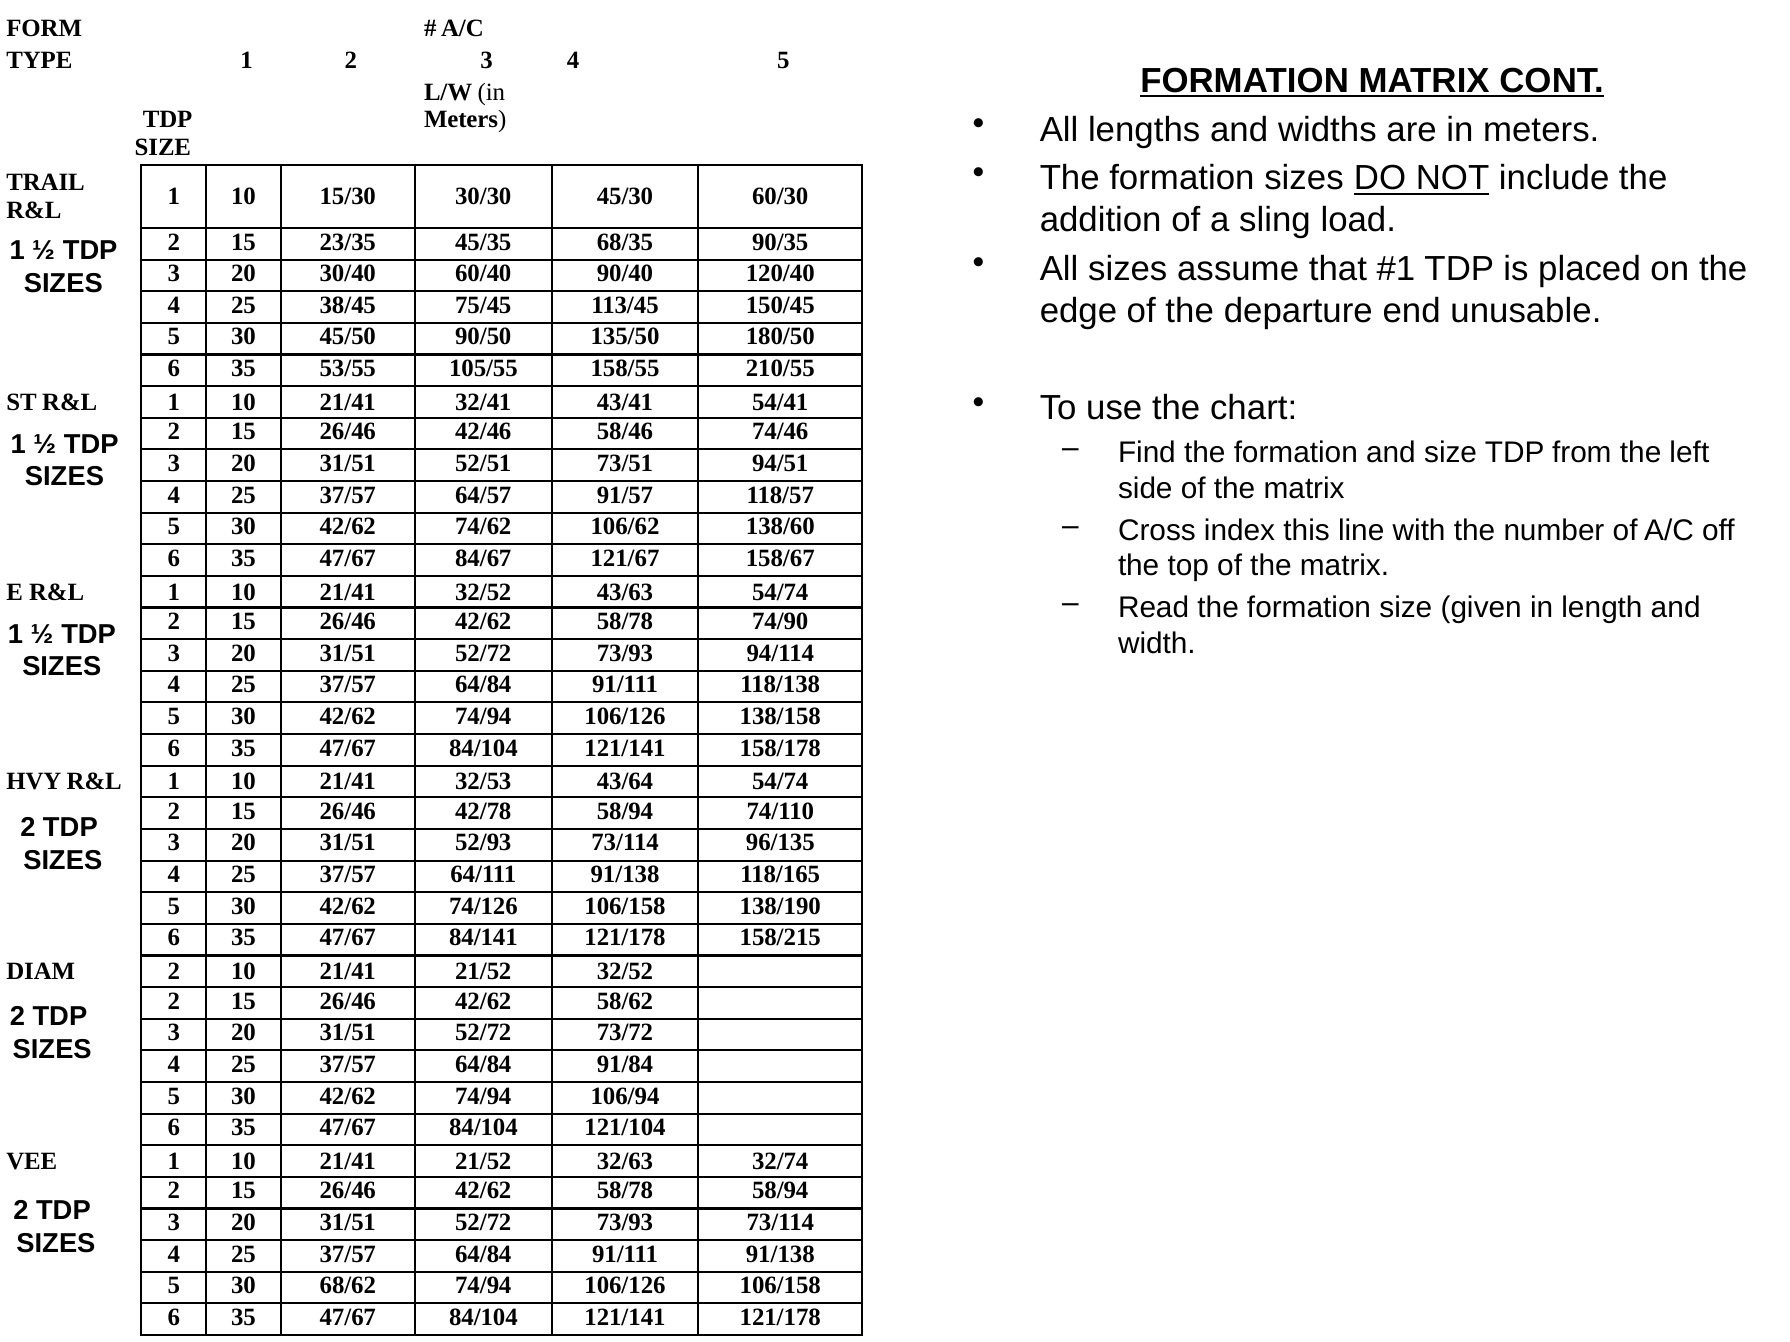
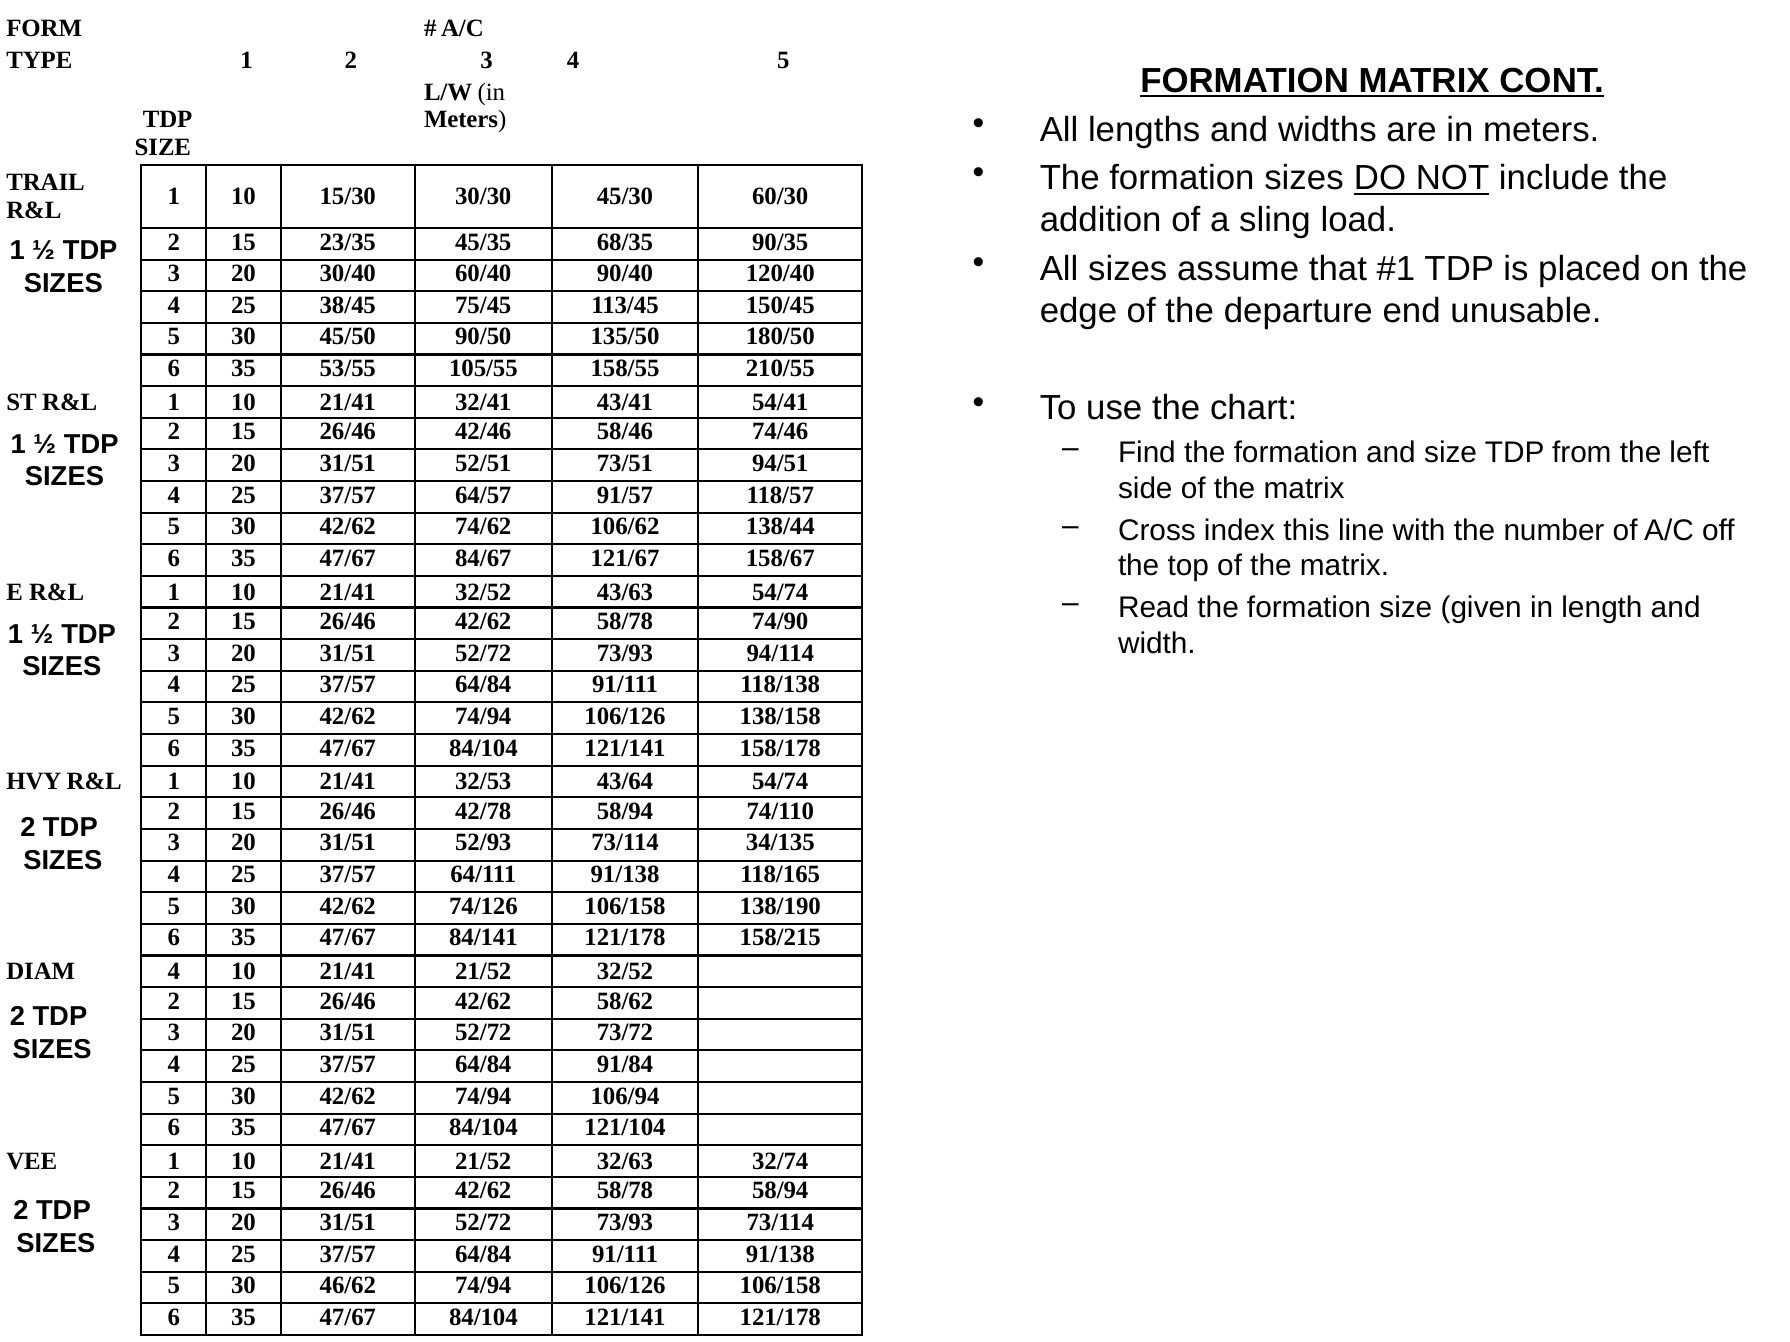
138/60: 138/60 -> 138/44
96/135: 96/135 -> 34/135
DIAM 2: 2 -> 4
68/62: 68/62 -> 46/62
